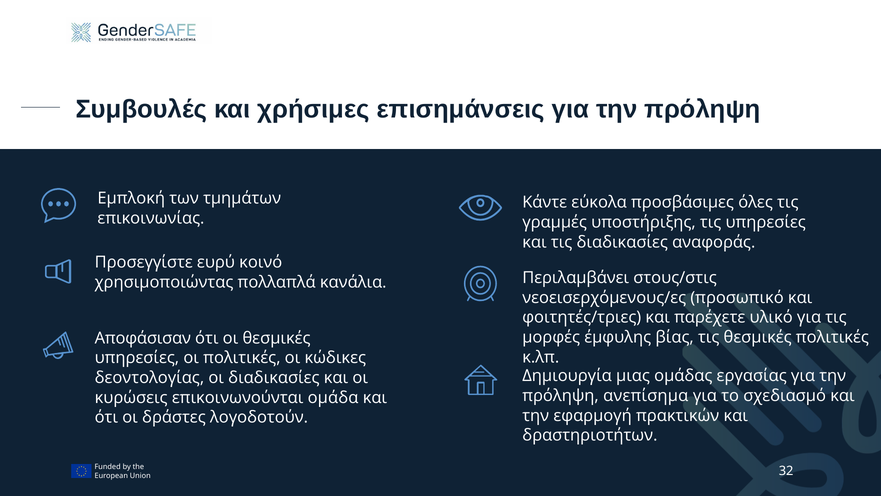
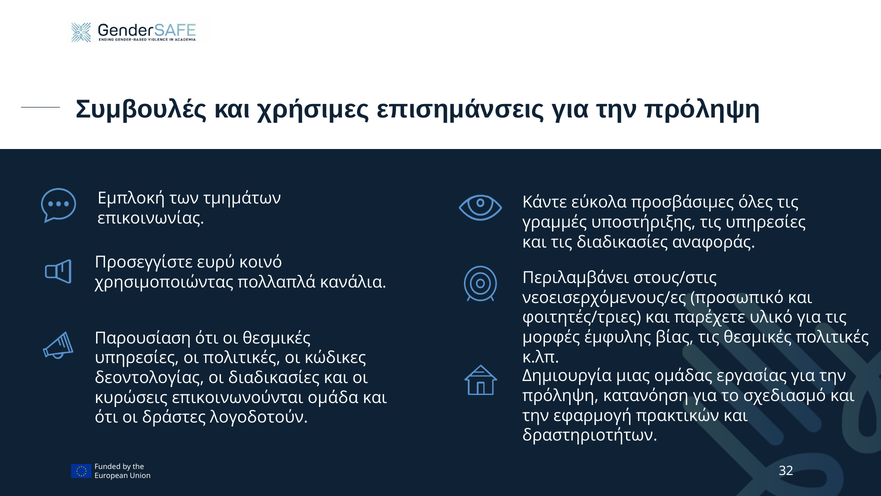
Αποφάσισαν: Αποφάσισαν -> Παρουσίαση
ανεπίσημα: ανεπίσημα -> κατανόηση
